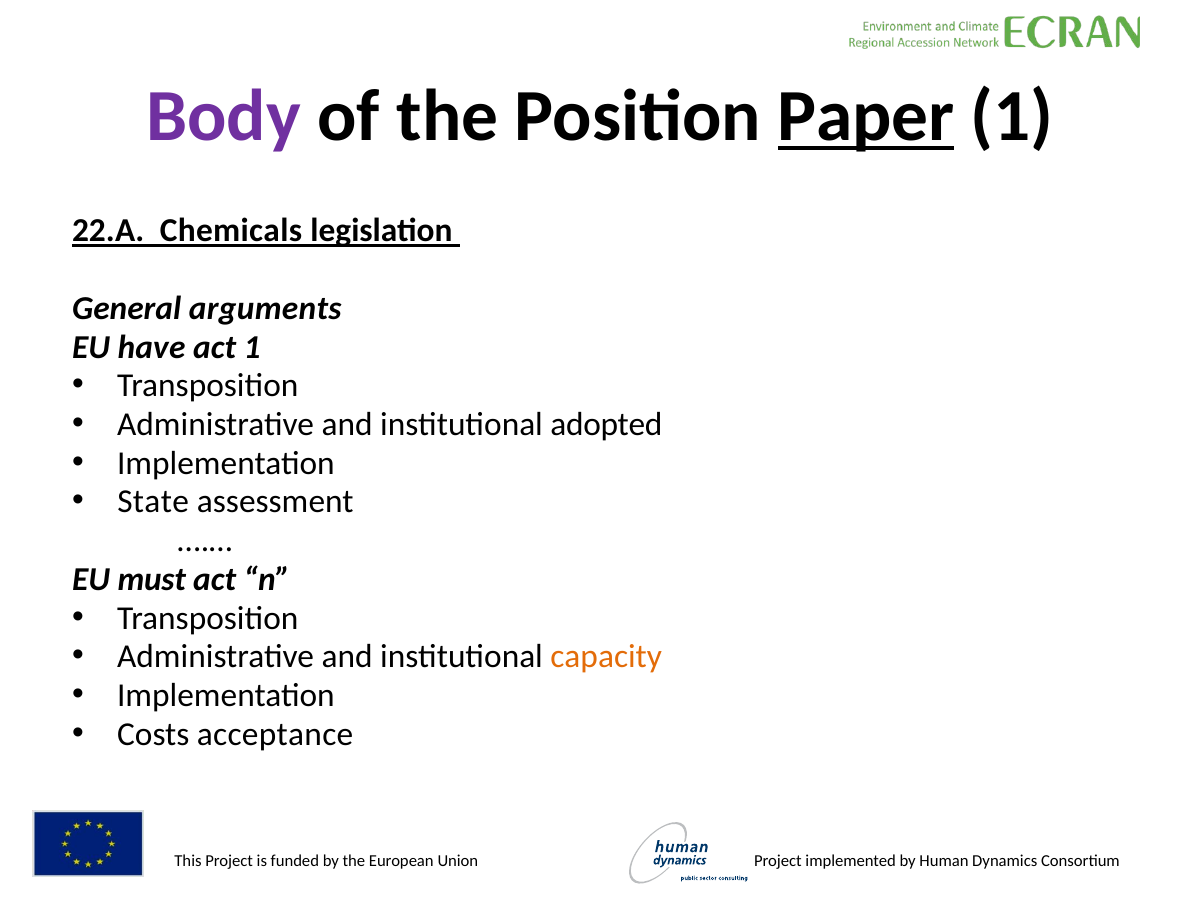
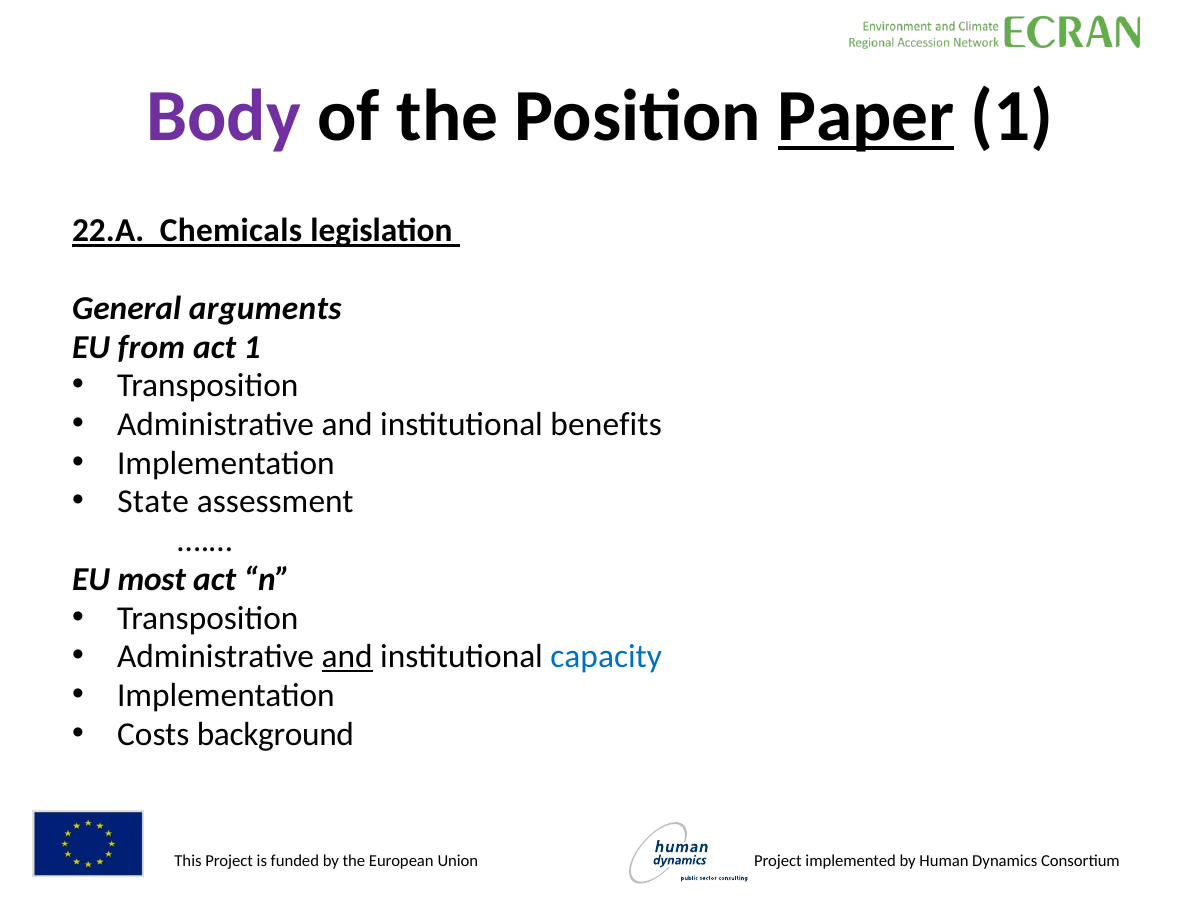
have: have -> from
adopted: adopted -> benefits
must: must -> most
and at (347, 657) underline: none -> present
capacity colour: orange -> blue
acceptance: acceptance -> background
